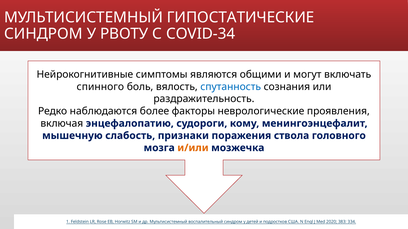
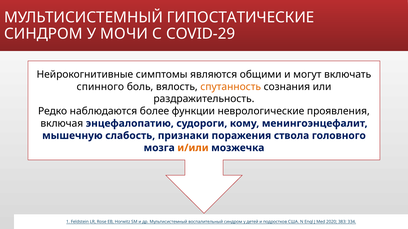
РВОТУ: РВОТУ -> МОЧИ
COVID-34: COVID-34 -> COVID-29
спутанность colour: blue -> orange
факторы: факторы -> функции
